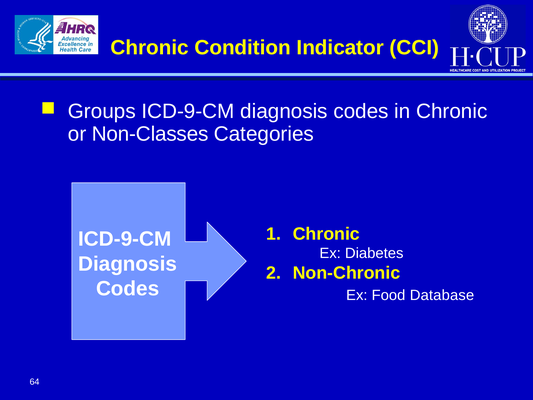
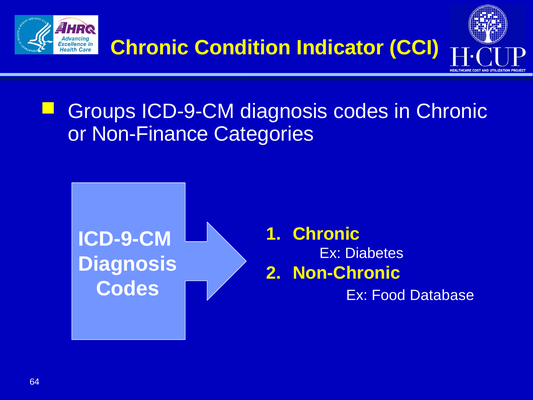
Non-Classes: Non-Classes -> Non-Finance
